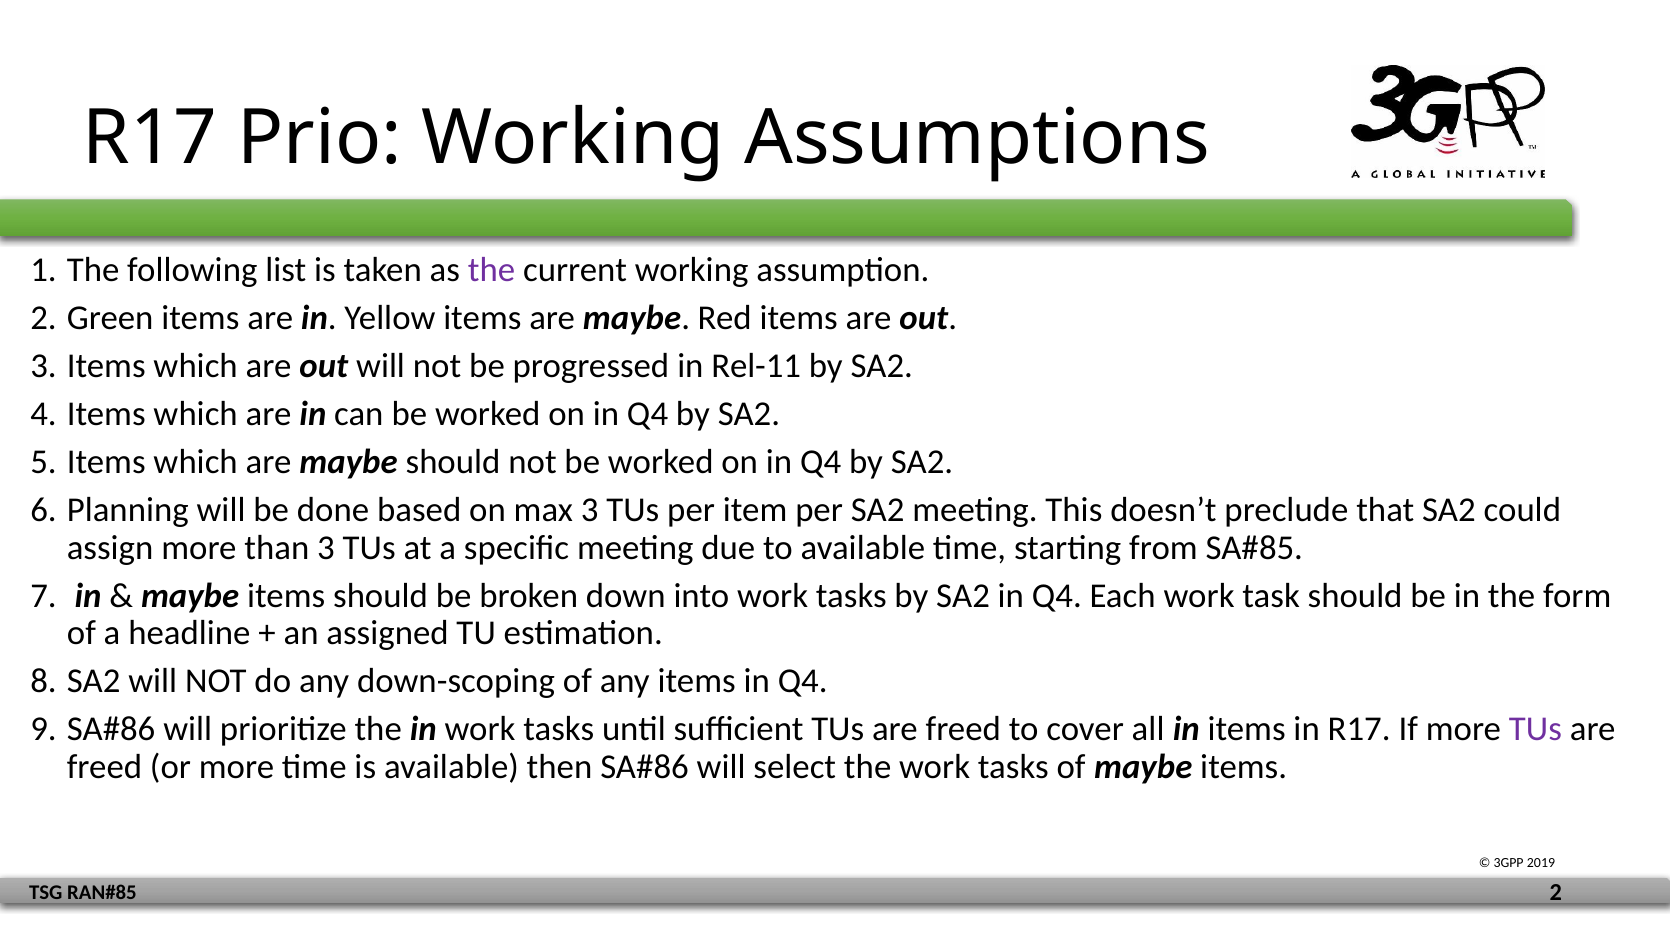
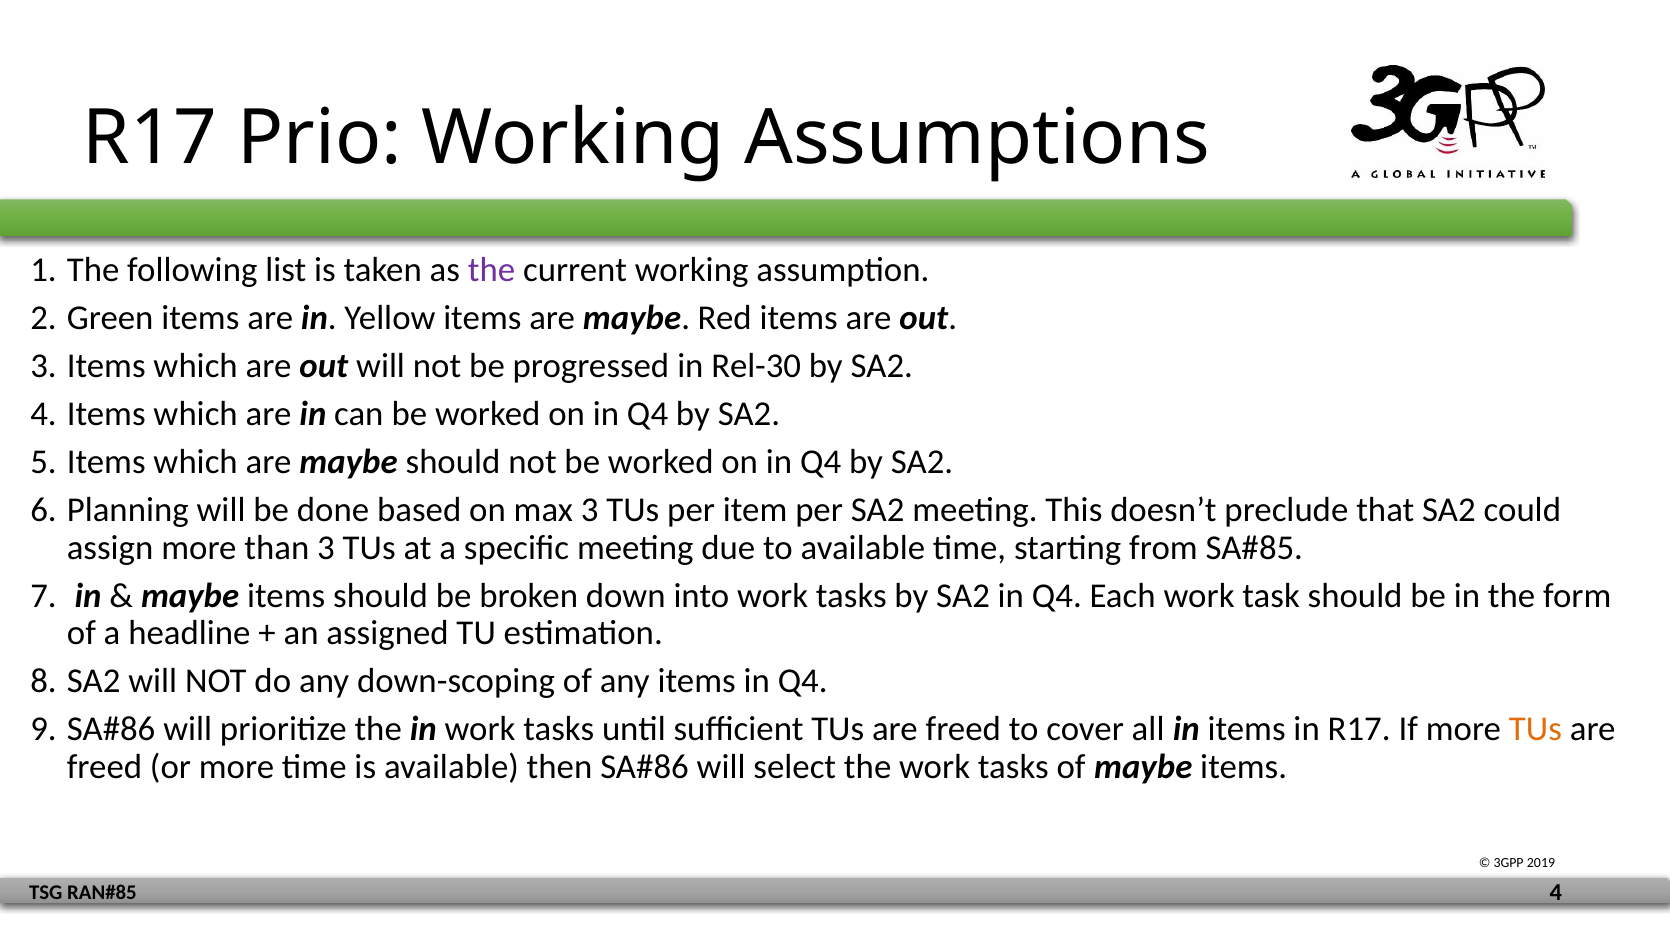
Rel-11: Rel-11 -> Rel-30
TUs at (1535, 730) colour: purple -> orange
2 at (1556, 892): 2 -> 4
